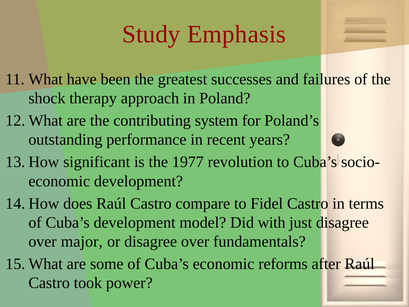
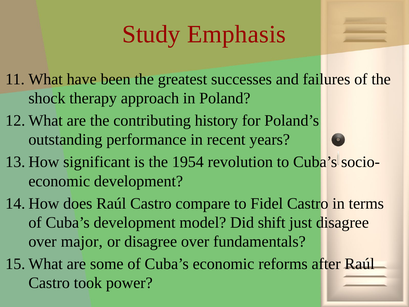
system: system -> history
1977: 1977 -> 1954
with: with -> shift
